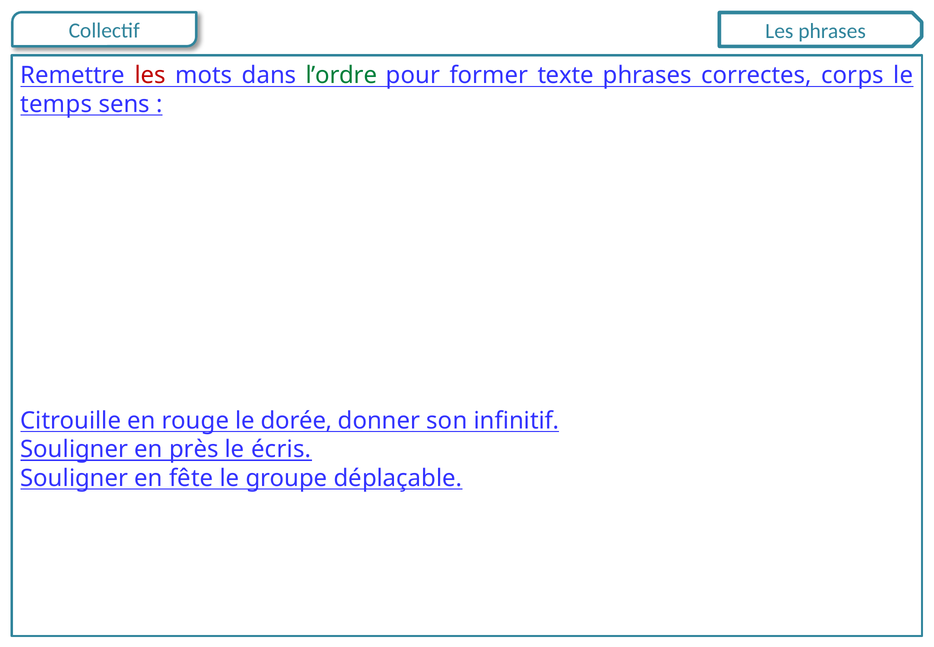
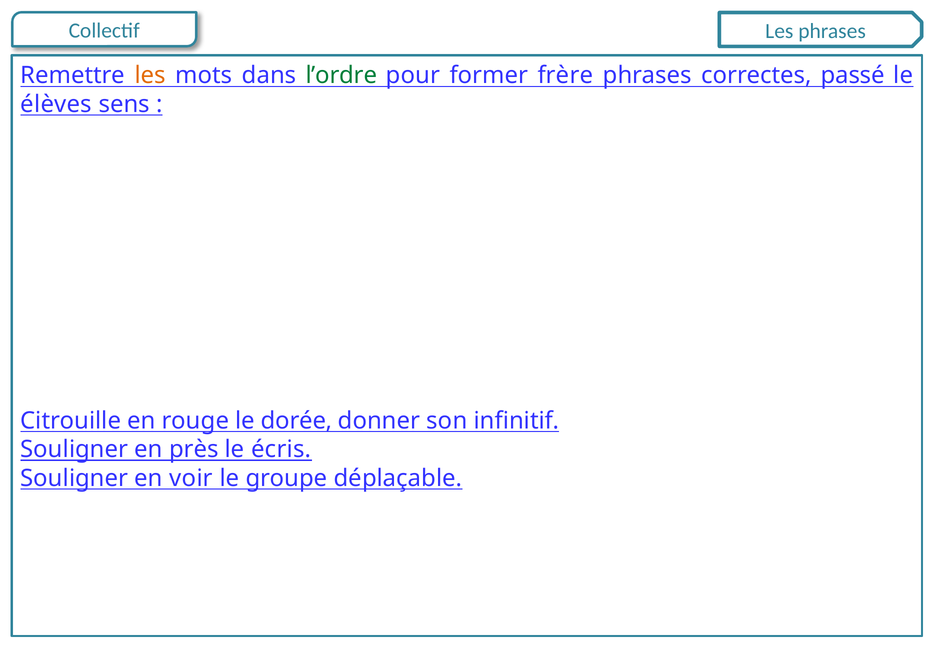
les at (150, 75) colour: red -> orange
texte: texte -> frère
corps: corps -> passé
temps: temps -> élèves
fête: fête -> voir
